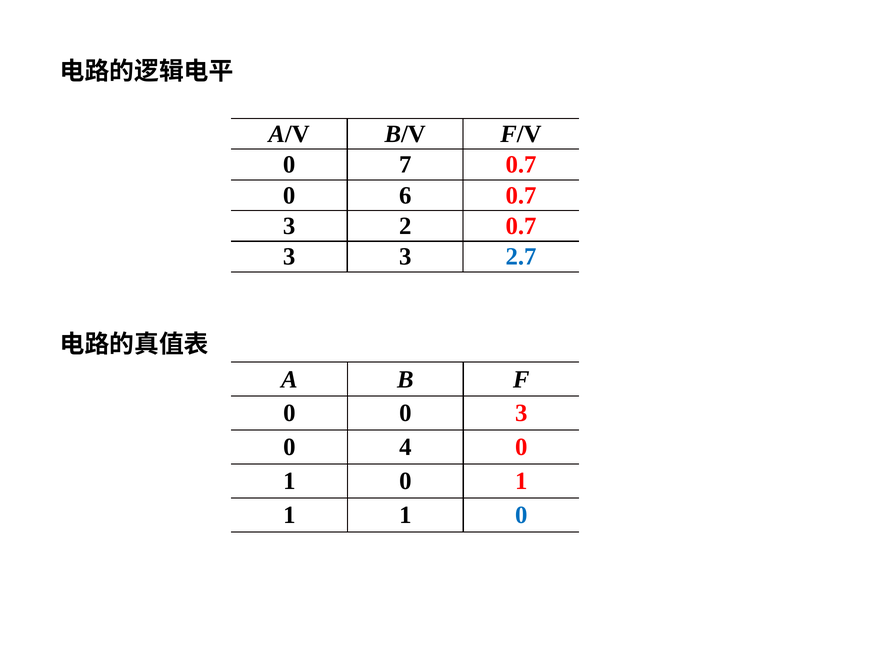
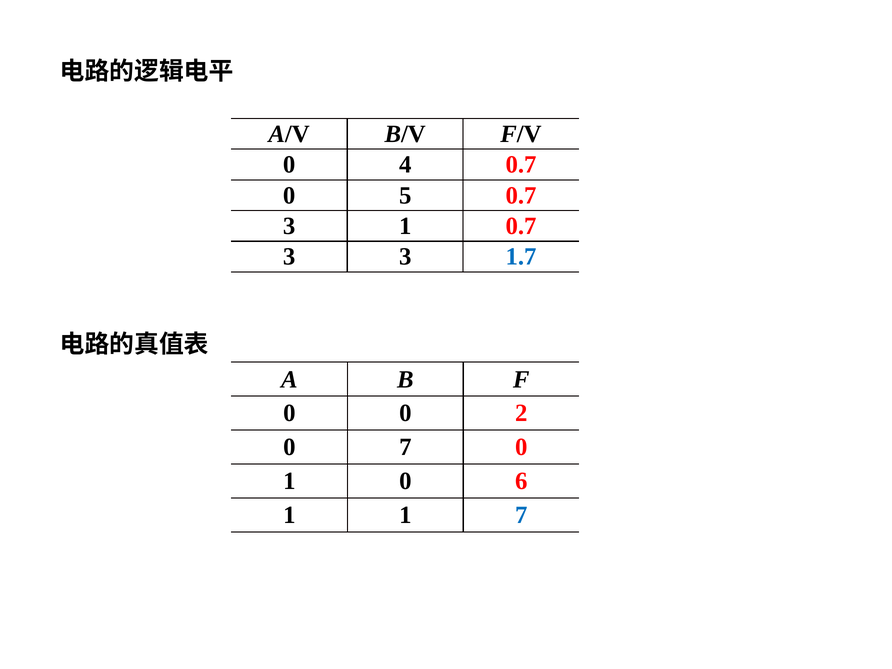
7: 7 -> 4
6: 6 -> 5
3 2: 2 -> 1
2.7: 2.7 -> 1.7
0 3: 3 -> 2
0 4: 4 -> 7
1 0 1: 1 -> 6
1 1 0: 0 -> 7
